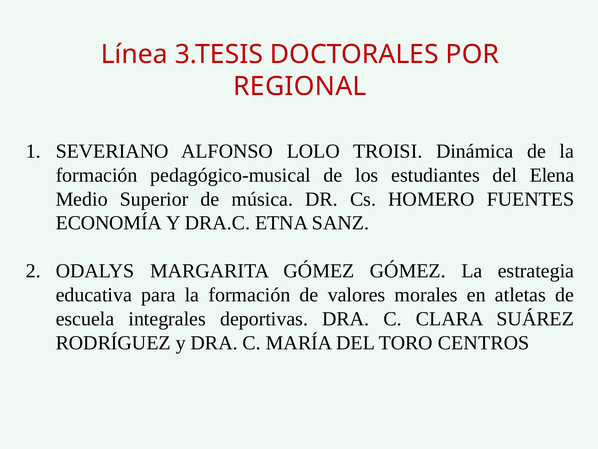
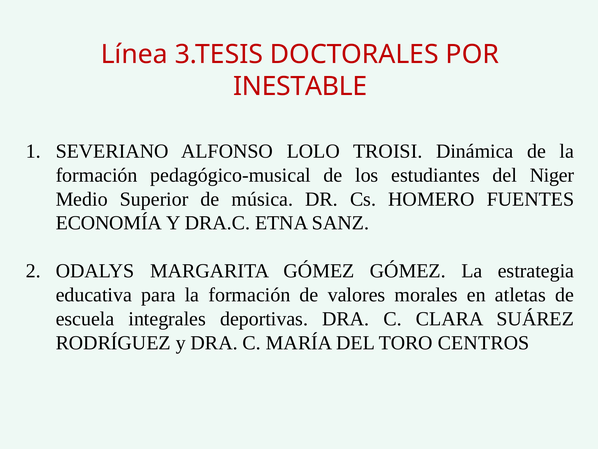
REGIONAL: REGIONAL -> INESTABLE
Elena: Elena -> Niger
